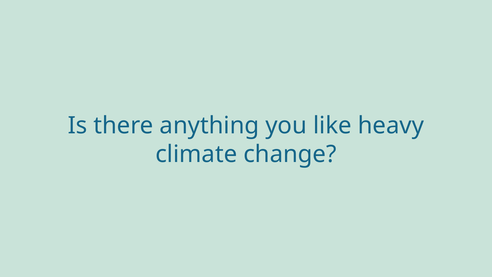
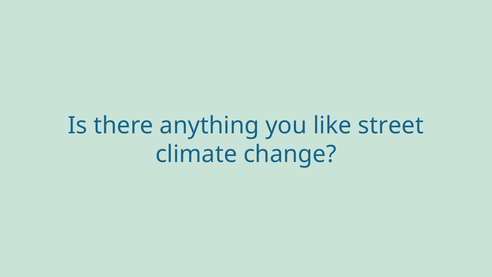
heavy: heavy -> street
